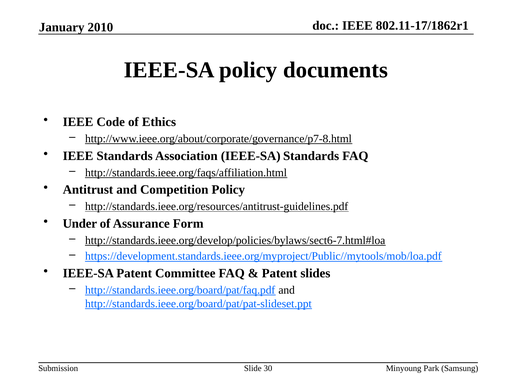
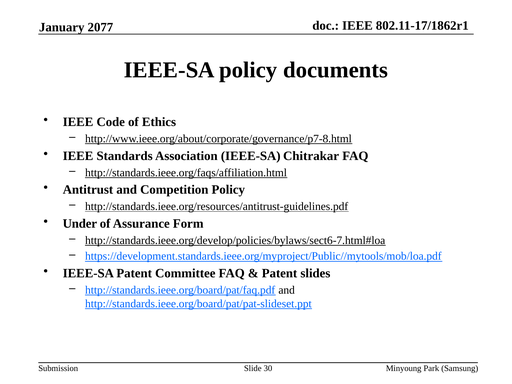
2010: 2010 -> 2077
IEEE-SA Standards: Standards -> Chitrakar
